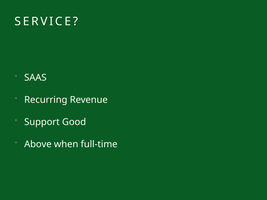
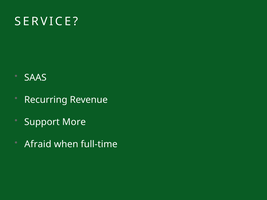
Good: Good -> More
Above: Above -> Afraid
